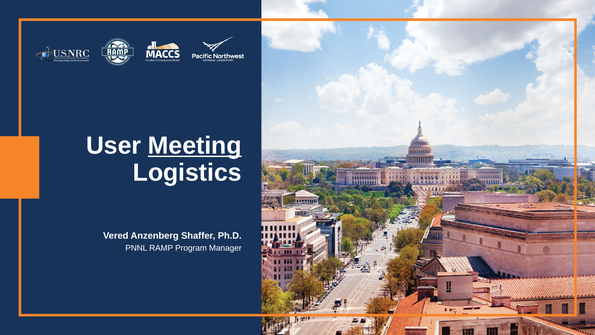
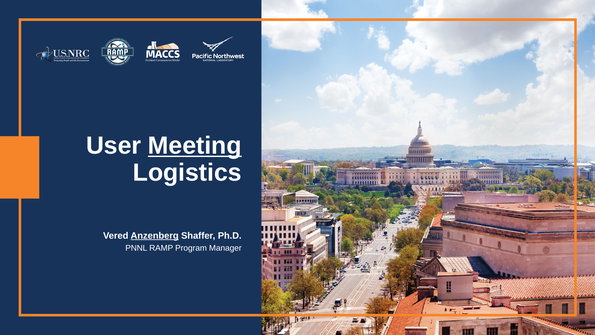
Anzenberg underline: none -> present
